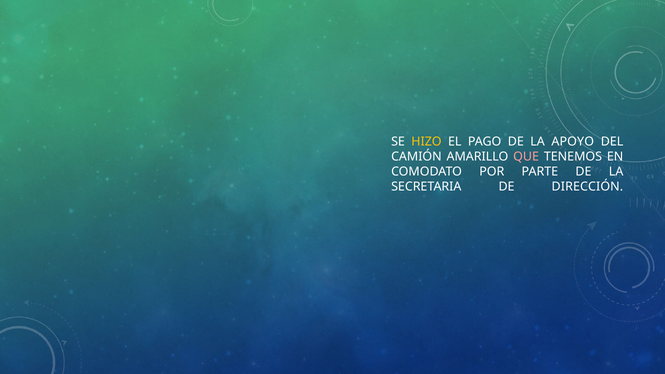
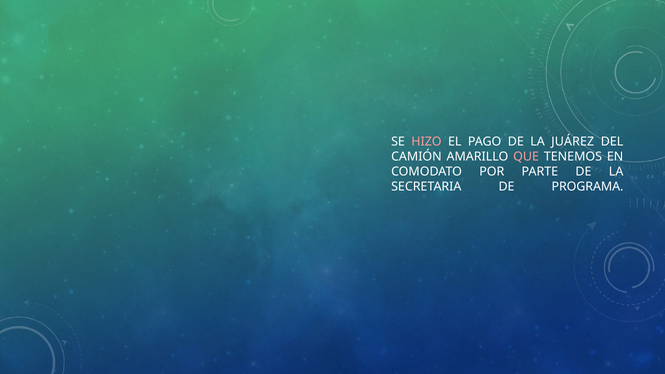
HIZO colour: yellow -> pink
APOYO: APOYO -> JUÁREZ
DIRECCIÓN: DIRECCIÓN -> PROGRAMA
